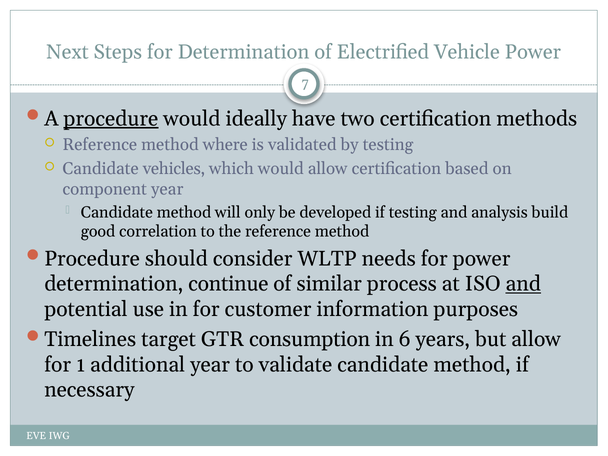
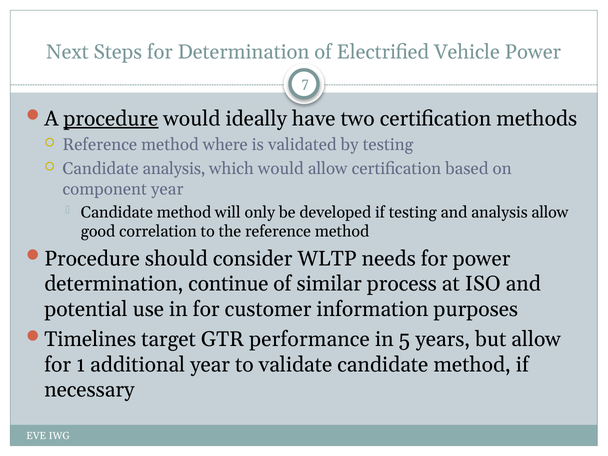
Candidate vehicles: vehicles -> analysis
analysis build: build -> allow
and at (523, 284) underline: present -> none
consumption: consumption -> performance
6: 6 -> 5
